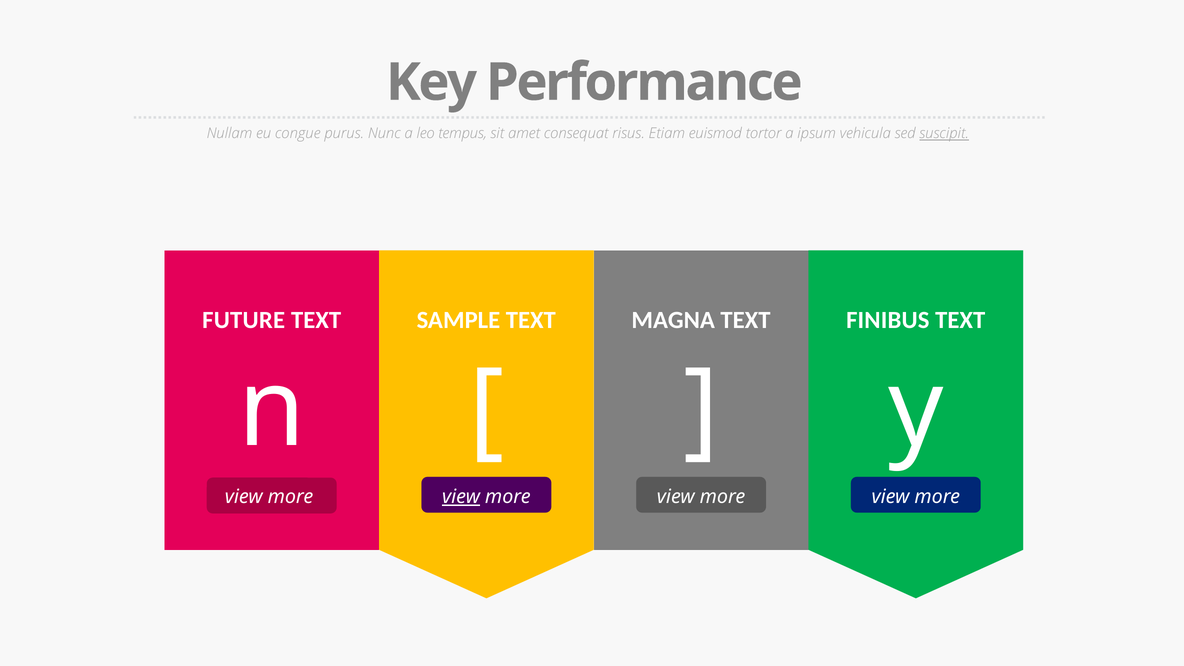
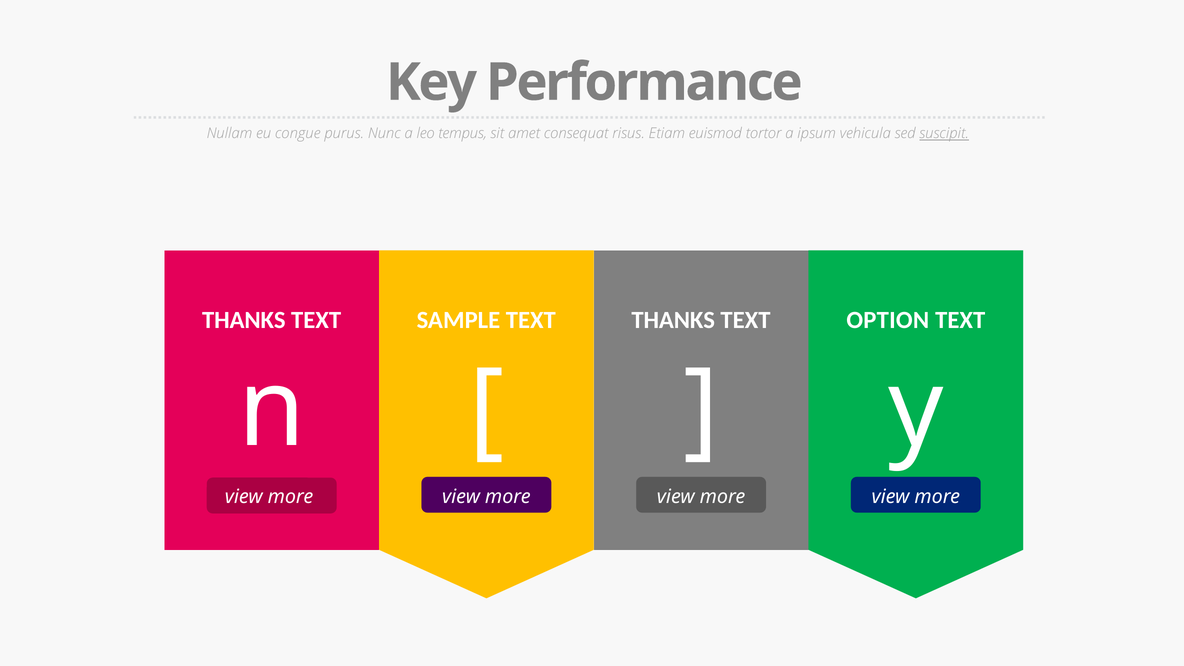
FUTURE at (244, 320): FUTURE -> THANKS
TEXT MAGNA: MAGNA -> THANKS
FINIBUS: FINIBUS -> OPTION
view at (461, 497) underline: present -> none
